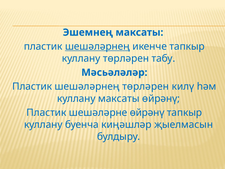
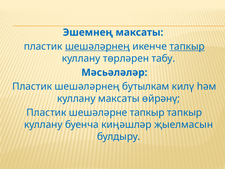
тапкыр at (187, 46) underline: none -> present
шешәләрнең төрләрен: төрләрен -> бутылкам
шешәләрне өйрәнү: өйрәнү -> тапкыр
